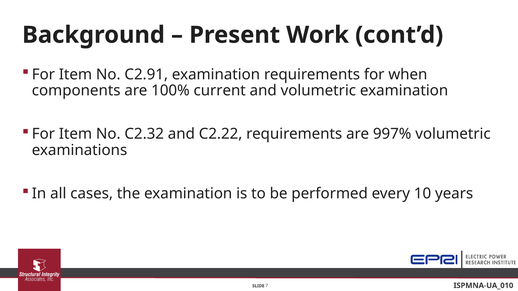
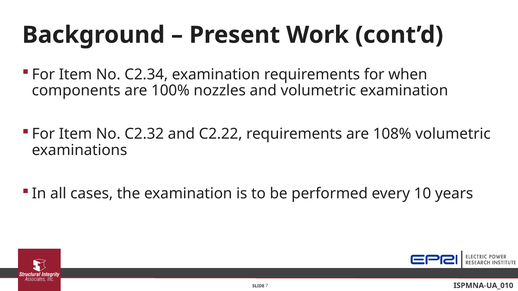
C2.91: C2.91 -> C2.34
current: current -> nozzles
997%: 997% -> 108%
